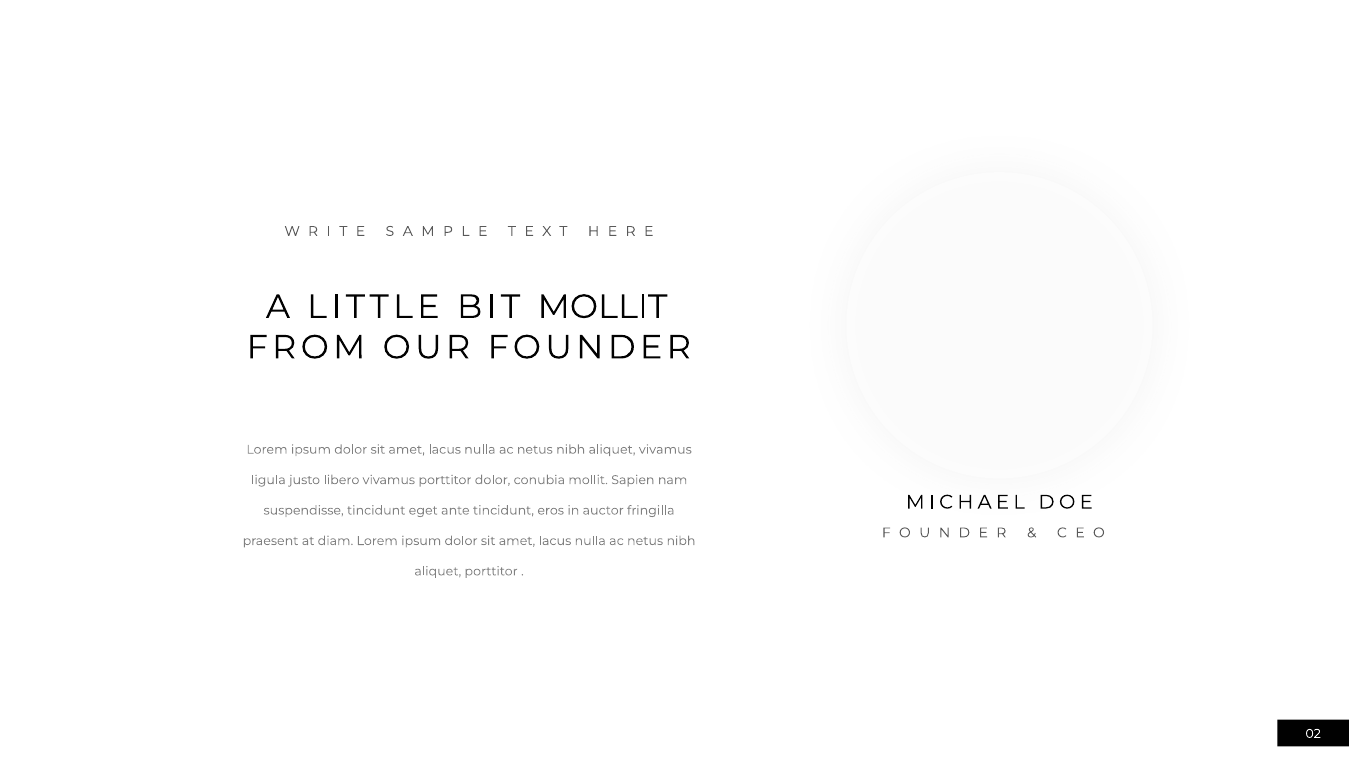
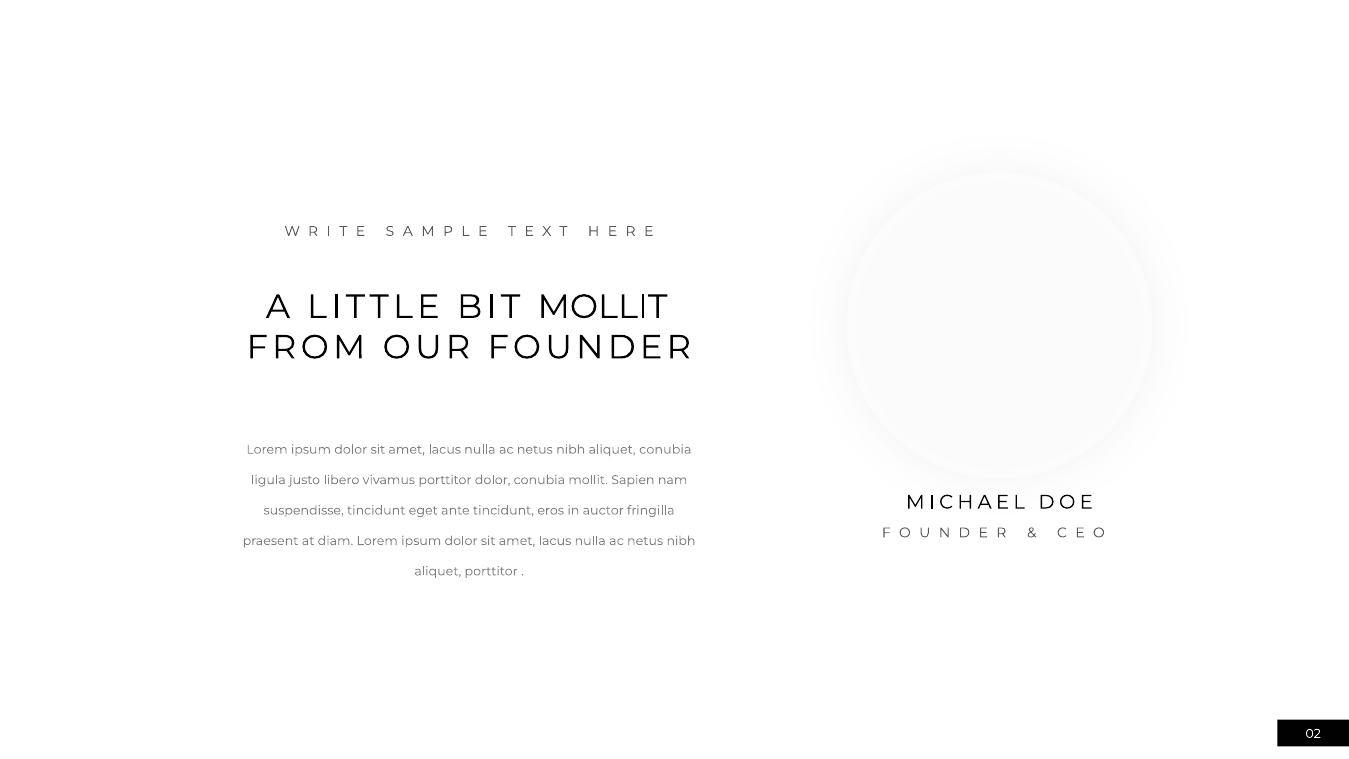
aliquet vivamus: vivamus -> conubia
